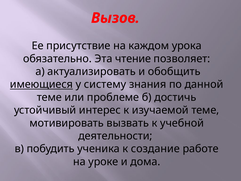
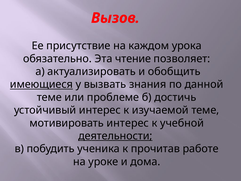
систему: систему -> вызвать
мотивировать вызвать: вызвать -> интерес
деятельности underline: none -> present
создание: создание -> прочитав
